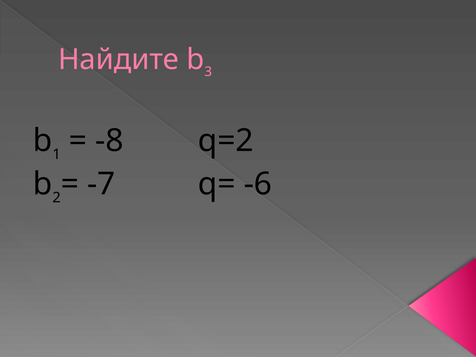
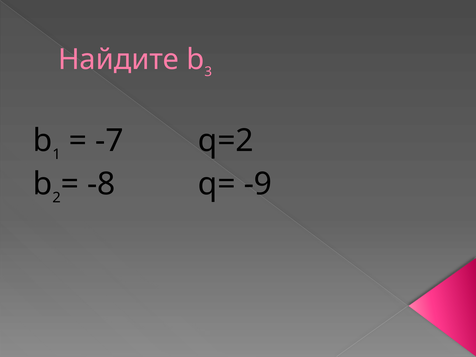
-8: -8 -> -7
-7: -7 -> -8
-6: -6 -> -9
